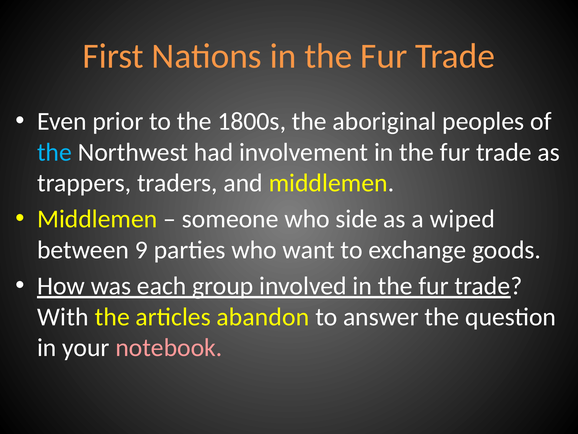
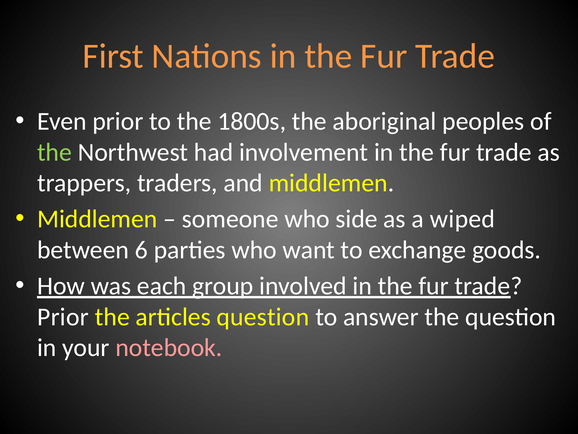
the at (55, 152) colour: light blue -> light green
9: 9 -> 6
With at (63, 317): With -> Prior
articles abandon: abandon -> question
